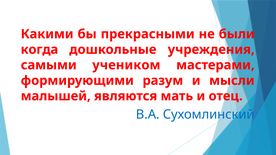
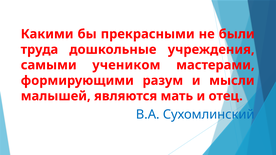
когда: когда -> труда
